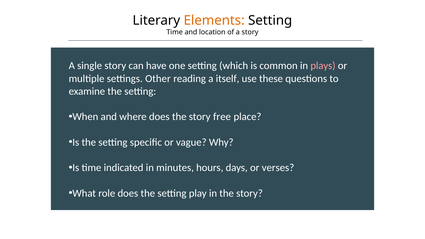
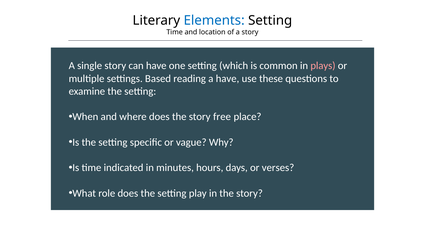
Elements colour: orange -> blue
Other: Other -> Based
a itself: itself -> have
